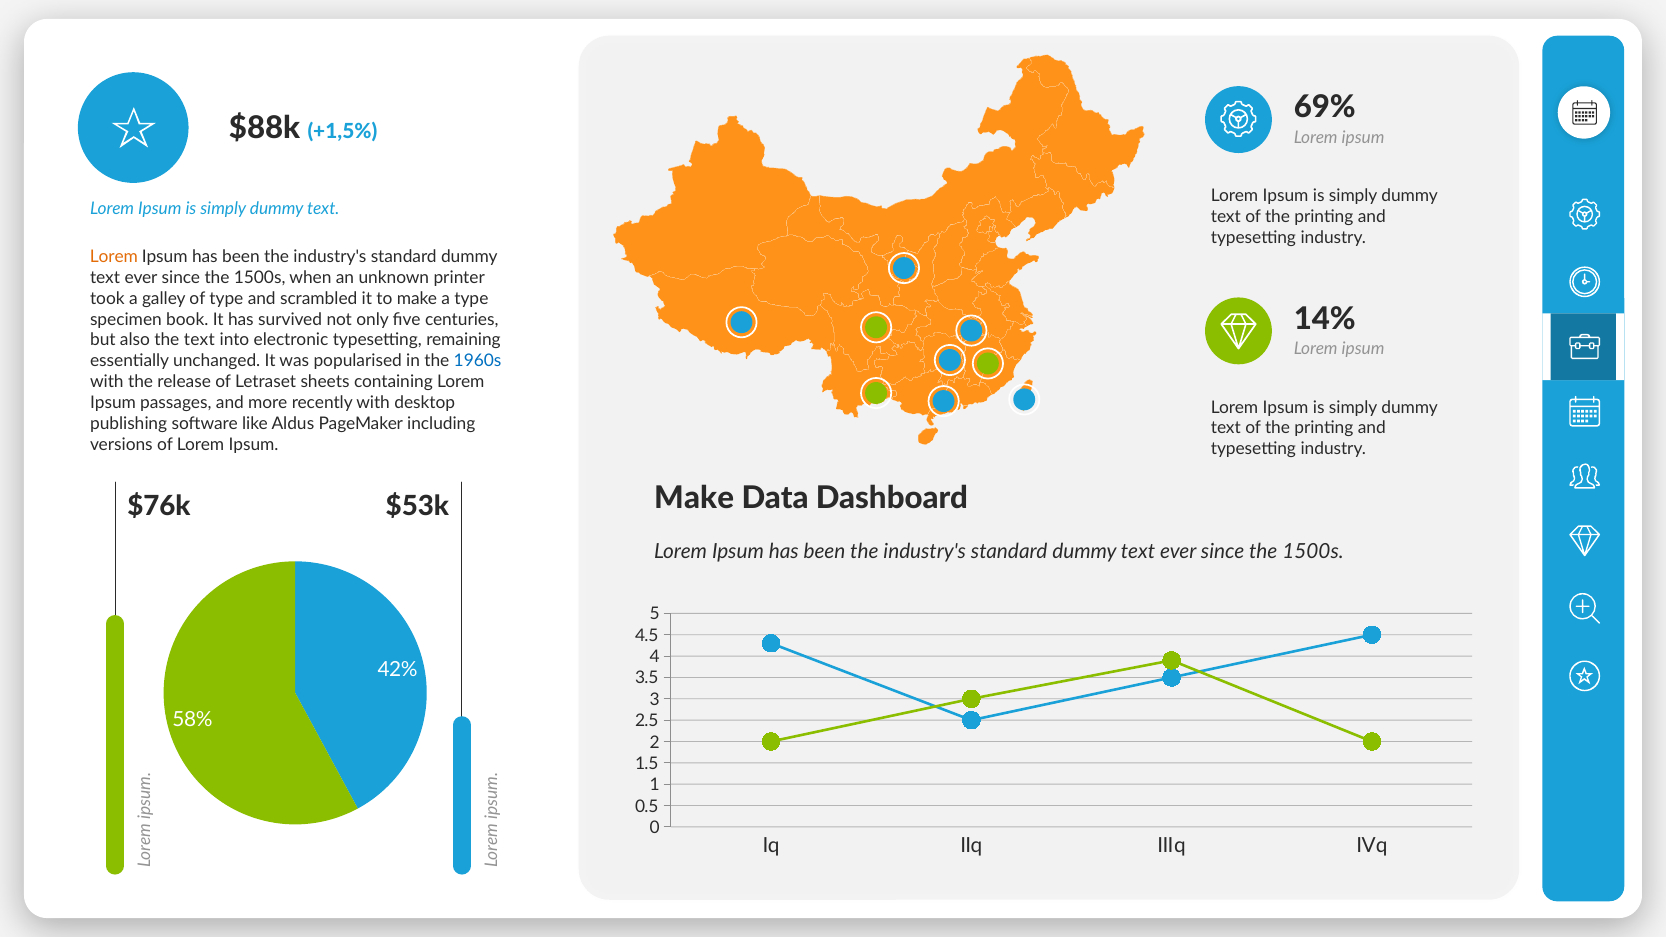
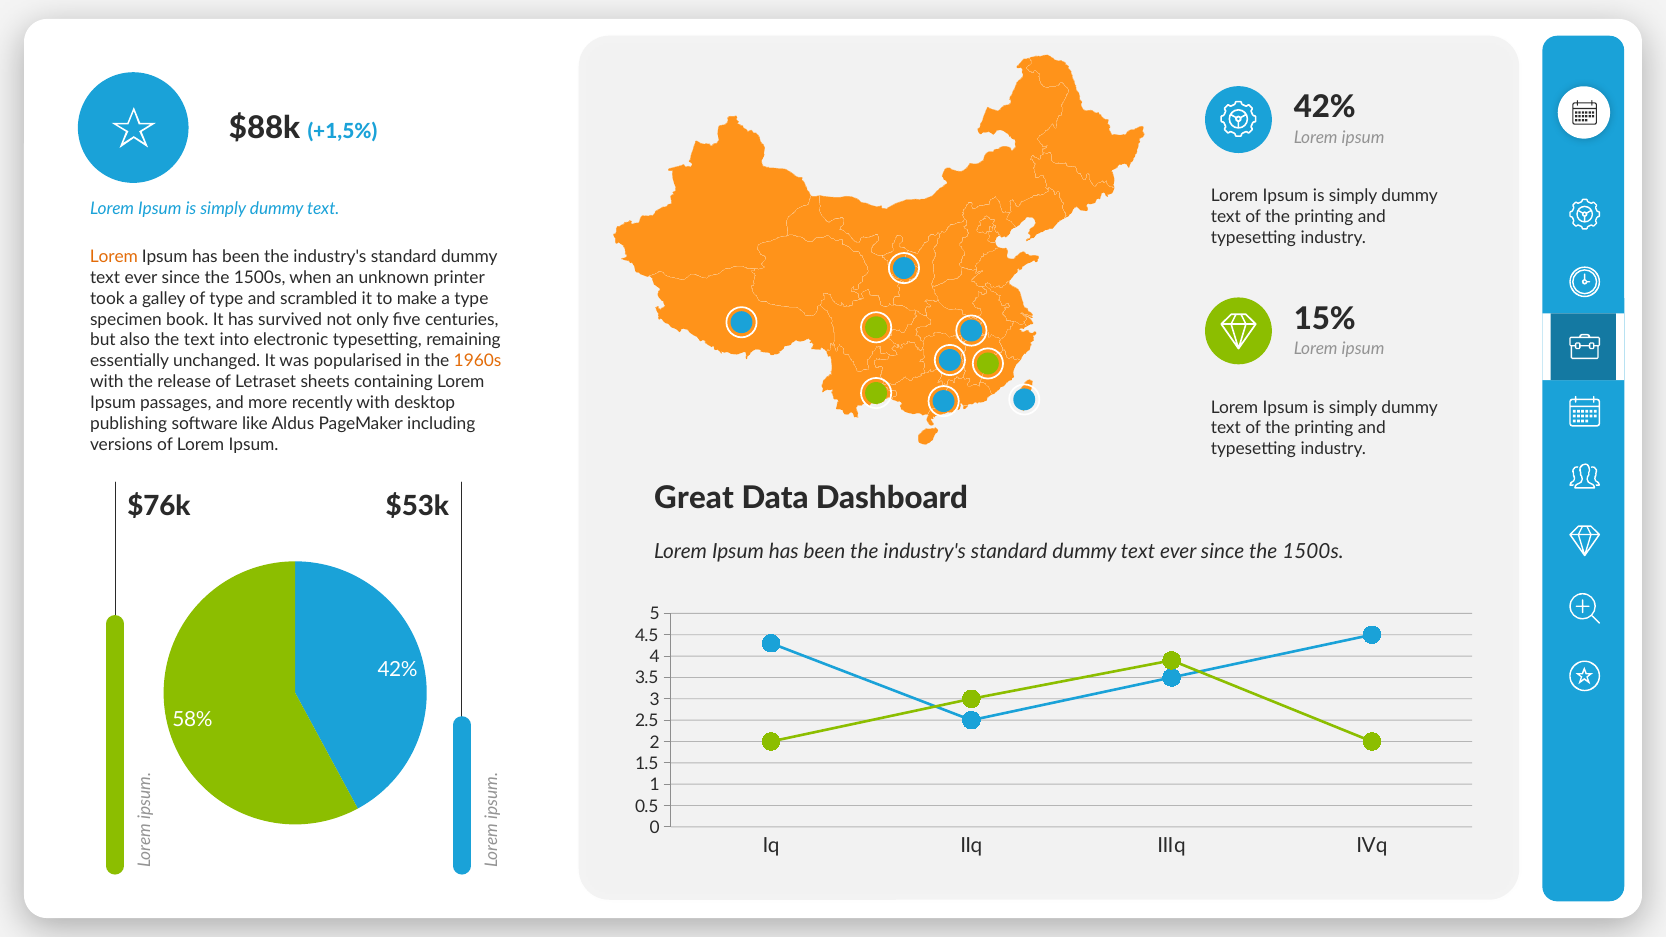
69% at (1325, 107): 69% -> 42%
14%: 14% -> 15%
1960s colour: blue -> orange
Make at (694, 498): Make -> Great
